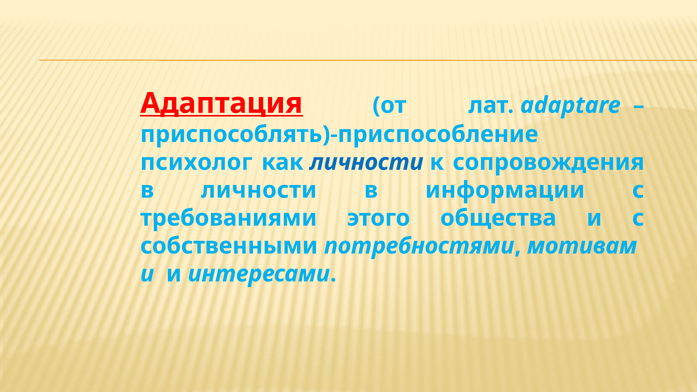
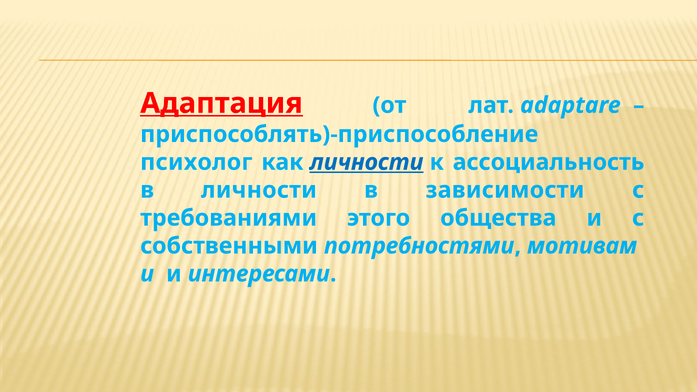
личности at (367, 162) underline: none -> present
сопровождения: сопровождения -> ассоциальность
информации: информации -> зависимости
